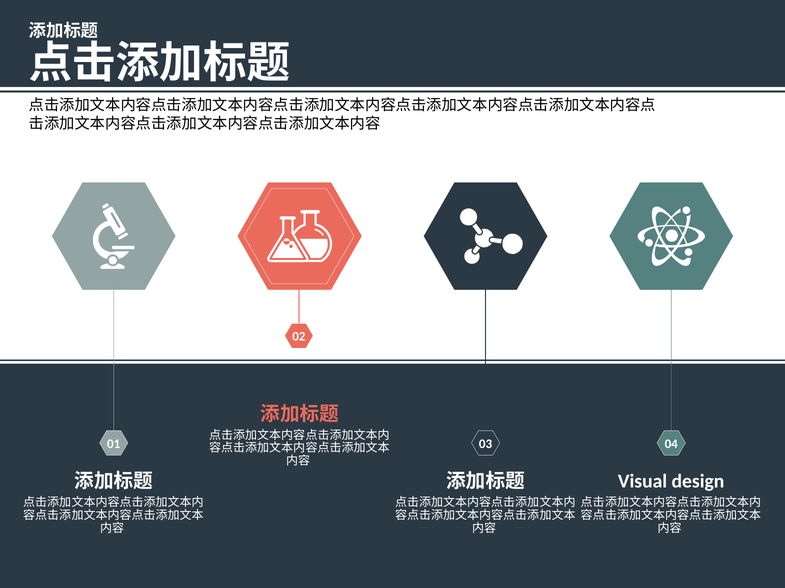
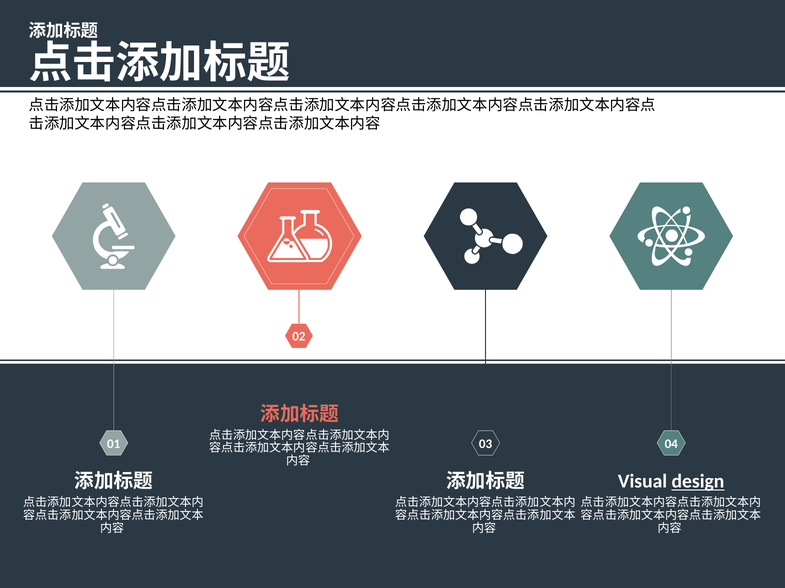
design underline: none -> present
